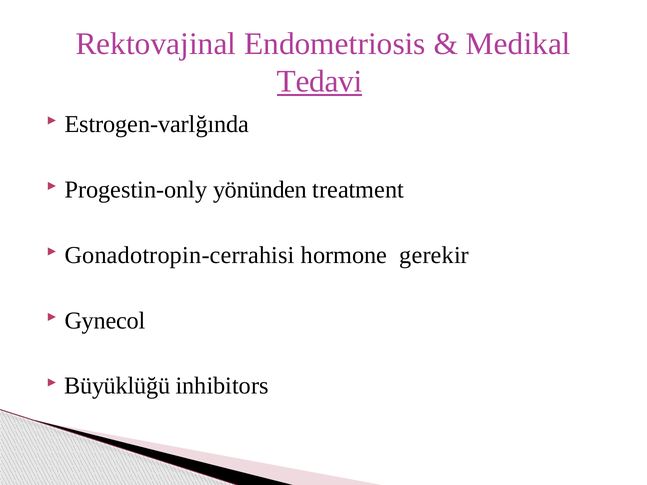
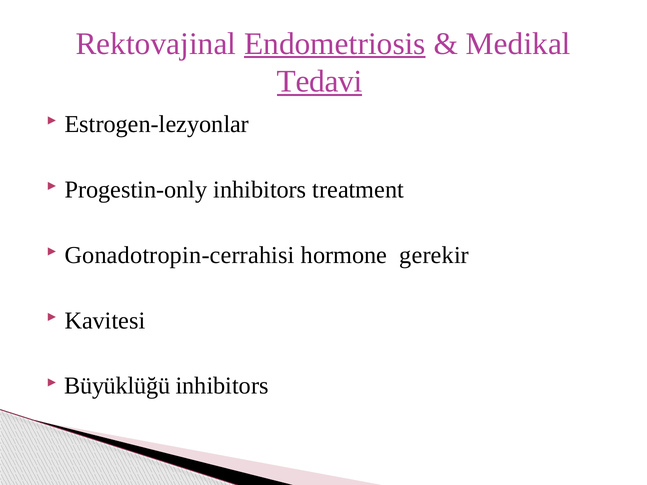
Endometriosis underline: none -> present
Estrogen-varlğında: Estrogen-varlğında -> Estrogen-lezyonlar
Progestin-only yönünden: yönünden -> inhibitors
Gynecol: Gynecol -> Kavitesi
